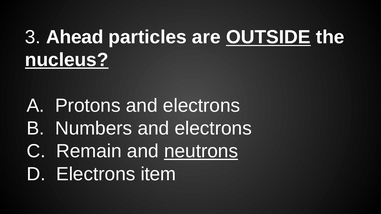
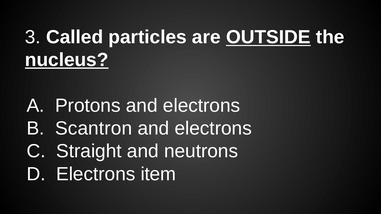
Ahead: Ahead -> Called
Numbers: Numbers -> Scantron
Remain: Remain -> Straight
neutrons underline: present -> none
